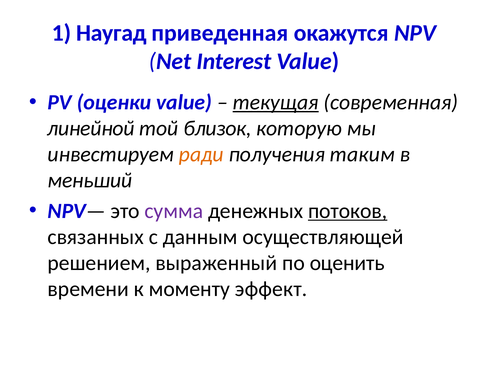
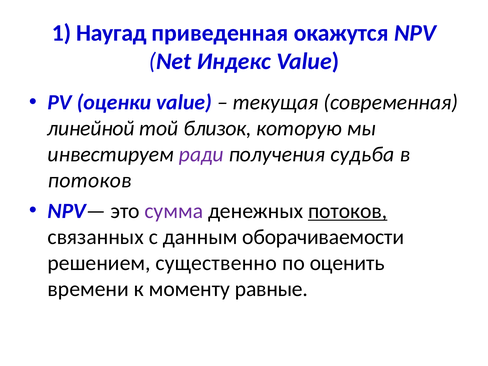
Interest: Interest -> Индекс
текущая underline: present -> none
ради colour: orange -> purple
таким: таким -> судьба
меньший at (90, 180): меньший -> потоков
осуществляющей: осуществляющей -> оборачиваемости
выраженный: выраженный -> существенно
эффект: эффект -> равные
